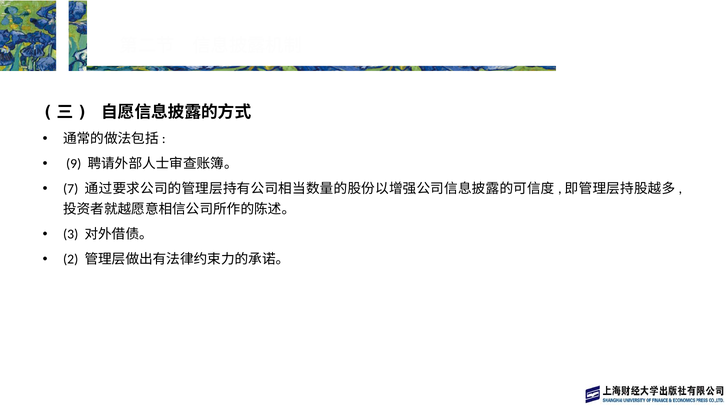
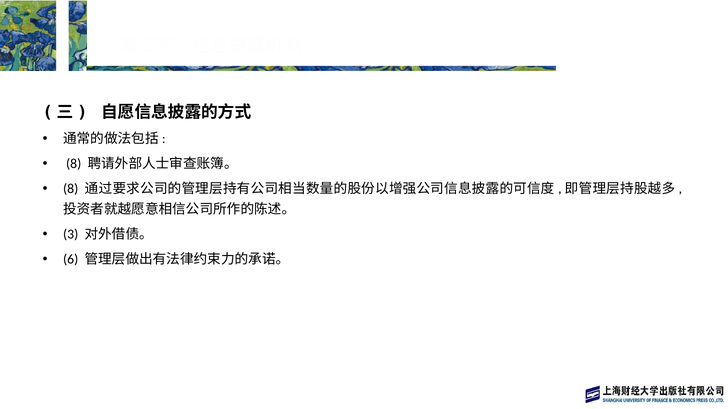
9 at (74, 164): 9 -> 8
7 at (71, 189): 7 -> 8
2: 2 -> 6
